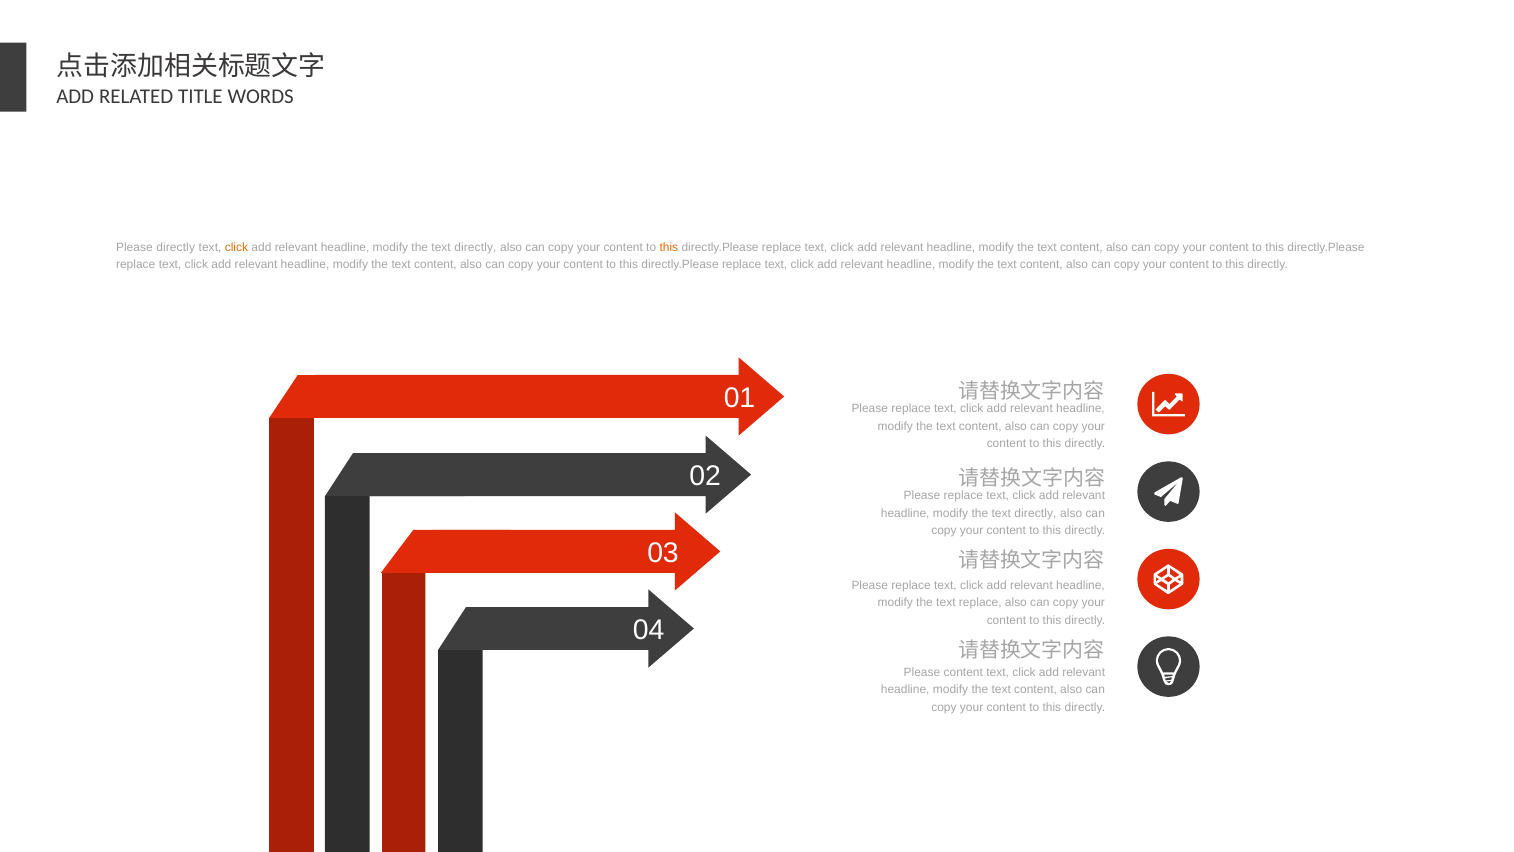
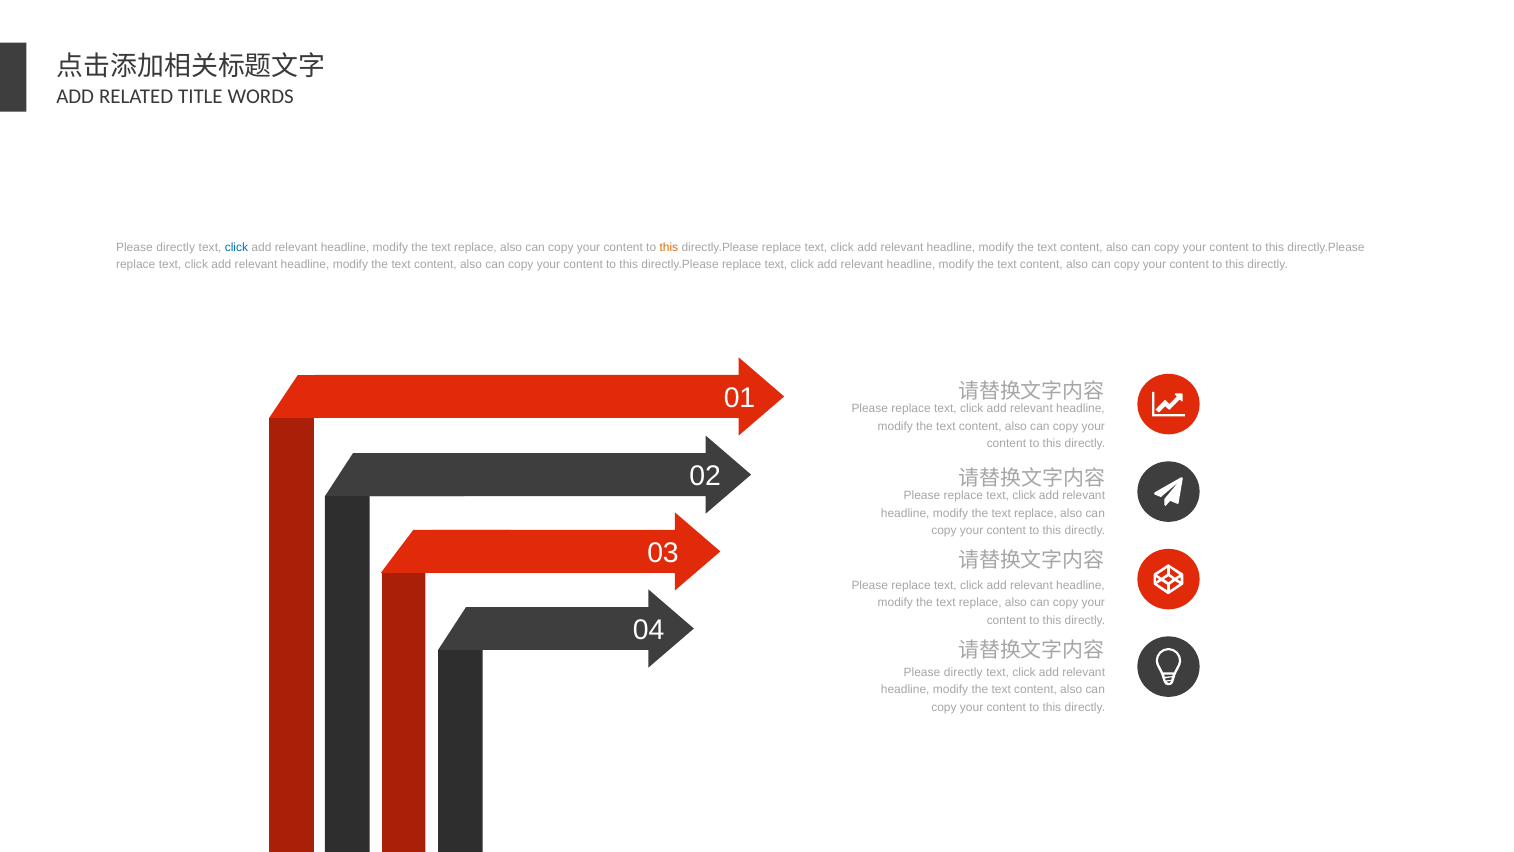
click at (236, 247) colour: orange -> blue
directly at (475, 247): directly -> replace
directly at (1035, 513): directly -> replace
content at (963, 673): content -> directly
